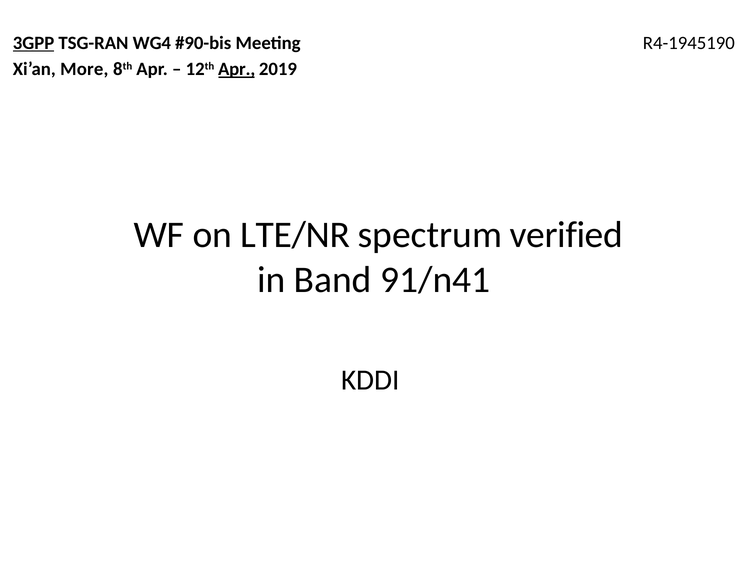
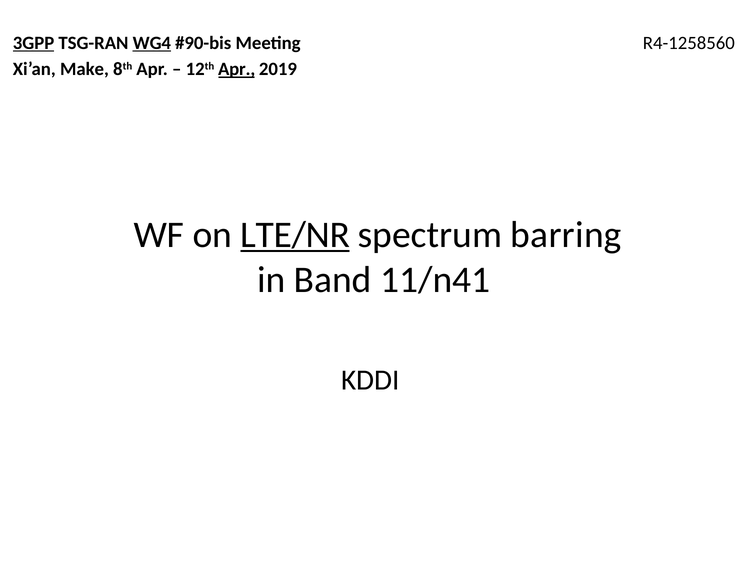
WG4 underline: none -> present
R4-1945190: R4-1945190 -> R4-1258560
More: More -> Make
LTE/NR underline: none -> present
verified: verified -> barring
91/n41: 91/n41 -> 11/n41
